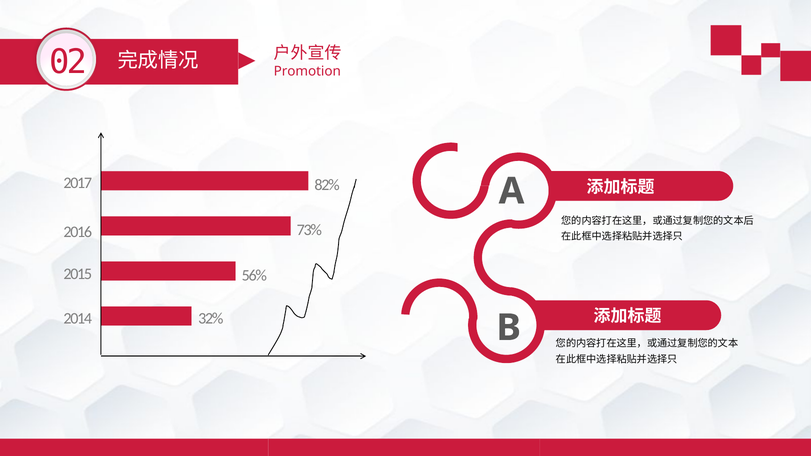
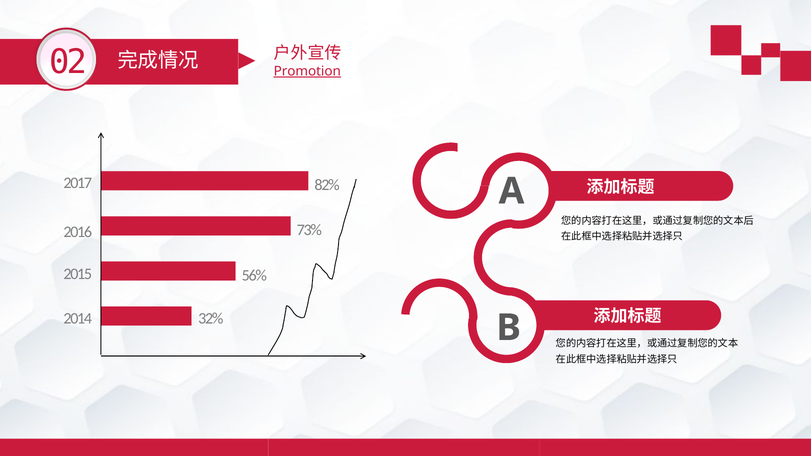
Promotion underline: none -> present
